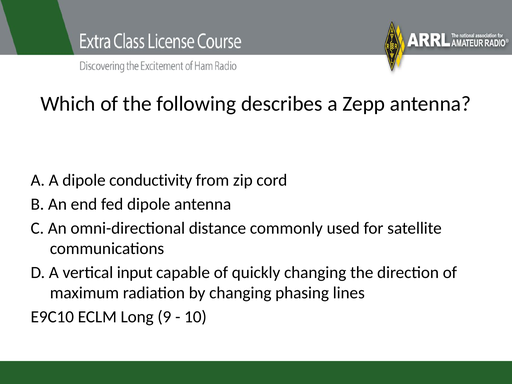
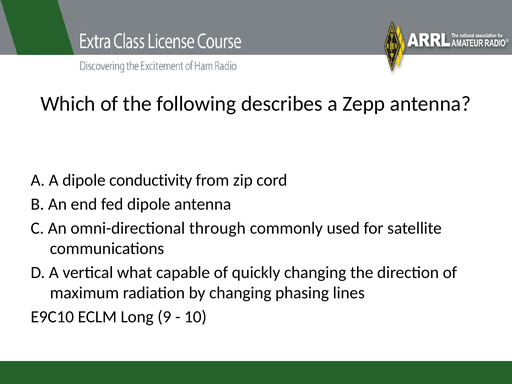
distance: distance -> through
input: input -> what
